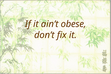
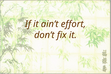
obese: obese -> effort
